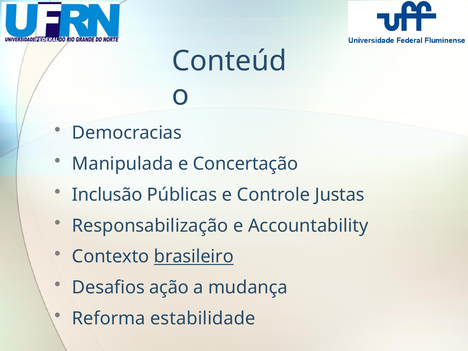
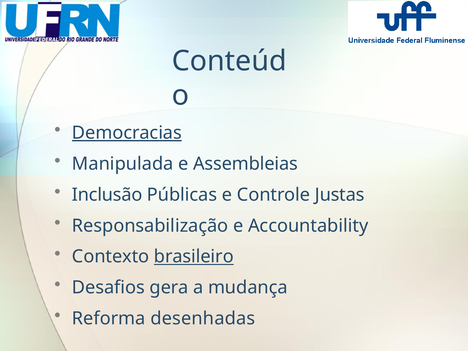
Democracias underline: none -> present
Concertação: Concertação -> Assembleias
ação: ação -> gera
estabilidade: estabilidade -> desenhadas
